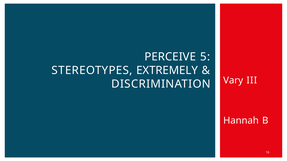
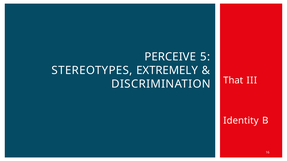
Vary: Vary -> That
Hannah: Hannah -> Identity
